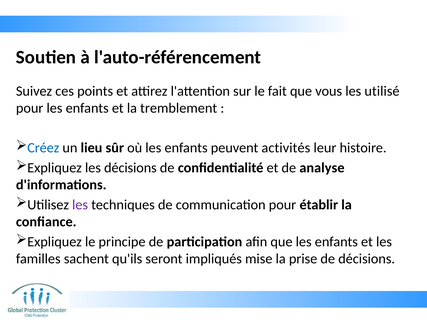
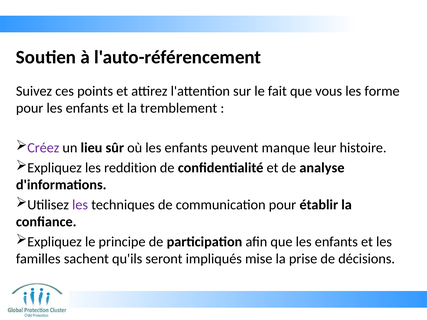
utilisé: utilisé -> forme
Créez colour: blue -> purple
activités: activités -> manque
les décisions: décisions -> reddition
